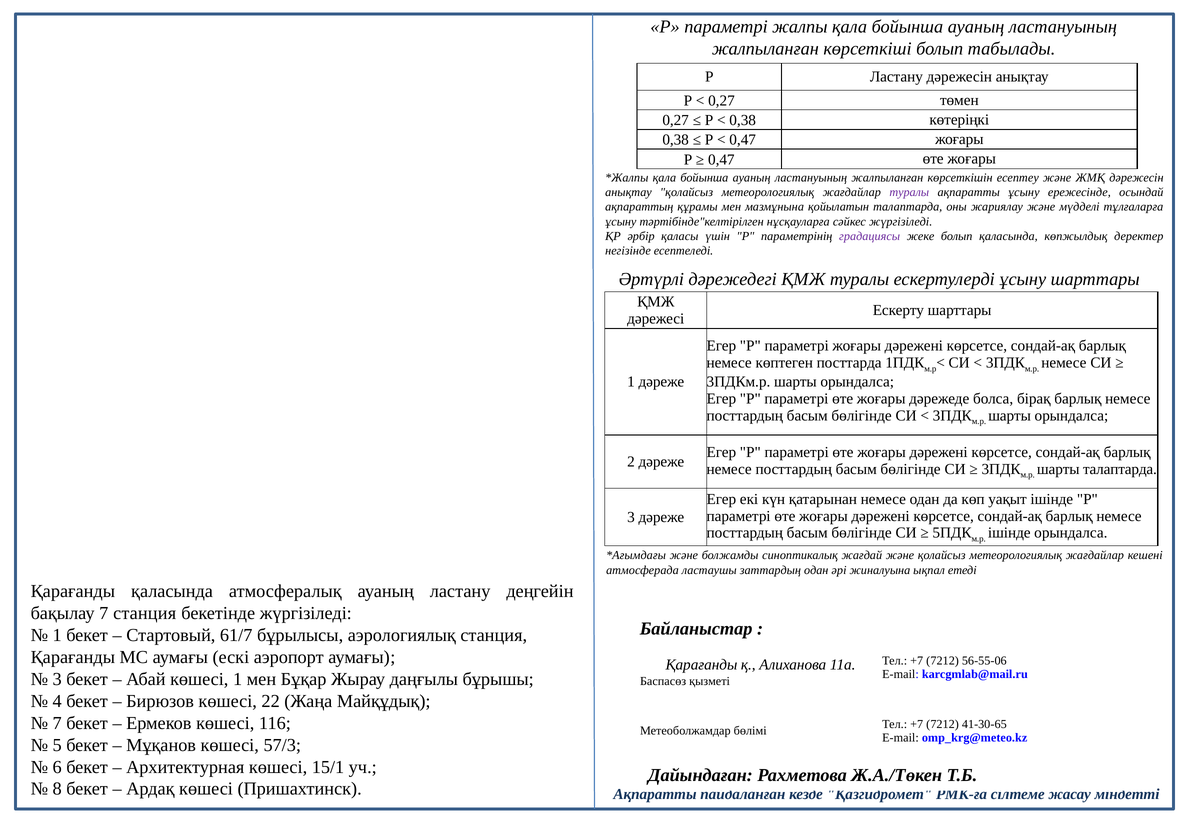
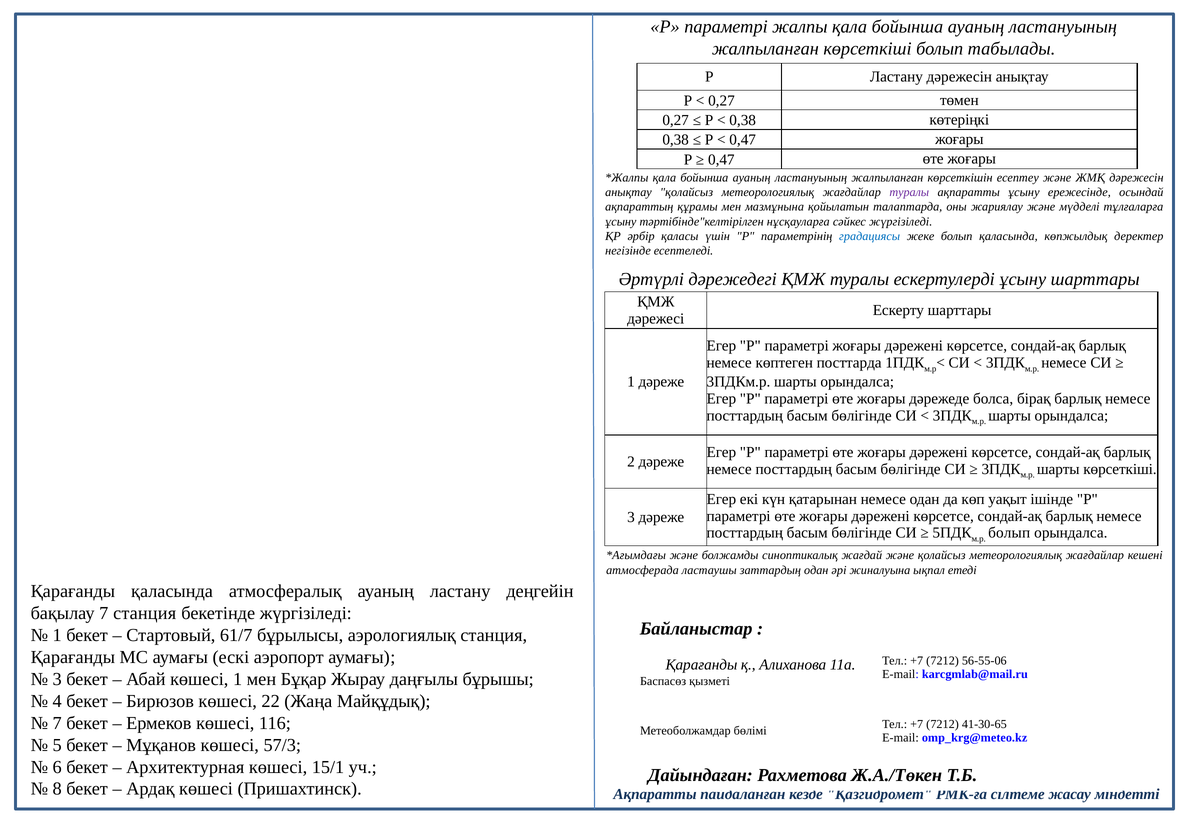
градациясы colour: purple -> blue
шарты талаптарда: талаптарда -> көрсеткіші
ішінде at (1009, 533): ішінде -> болып
